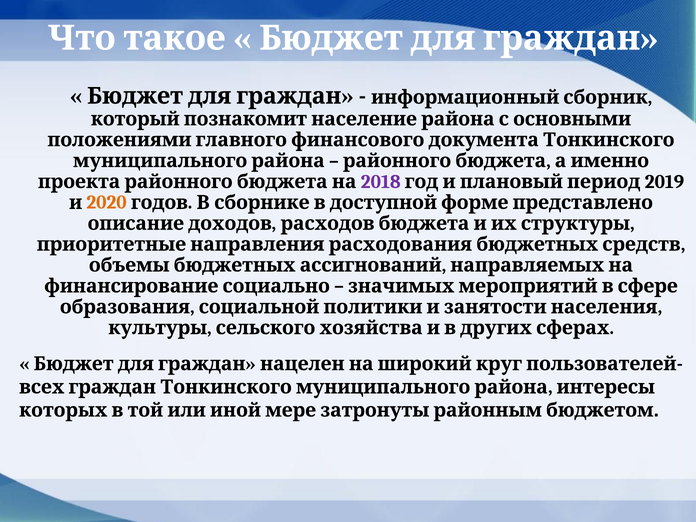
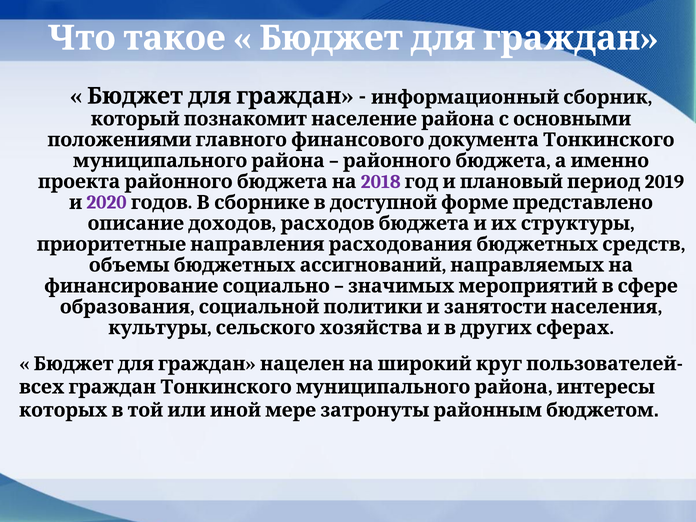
2020 colour: orange -> purple
